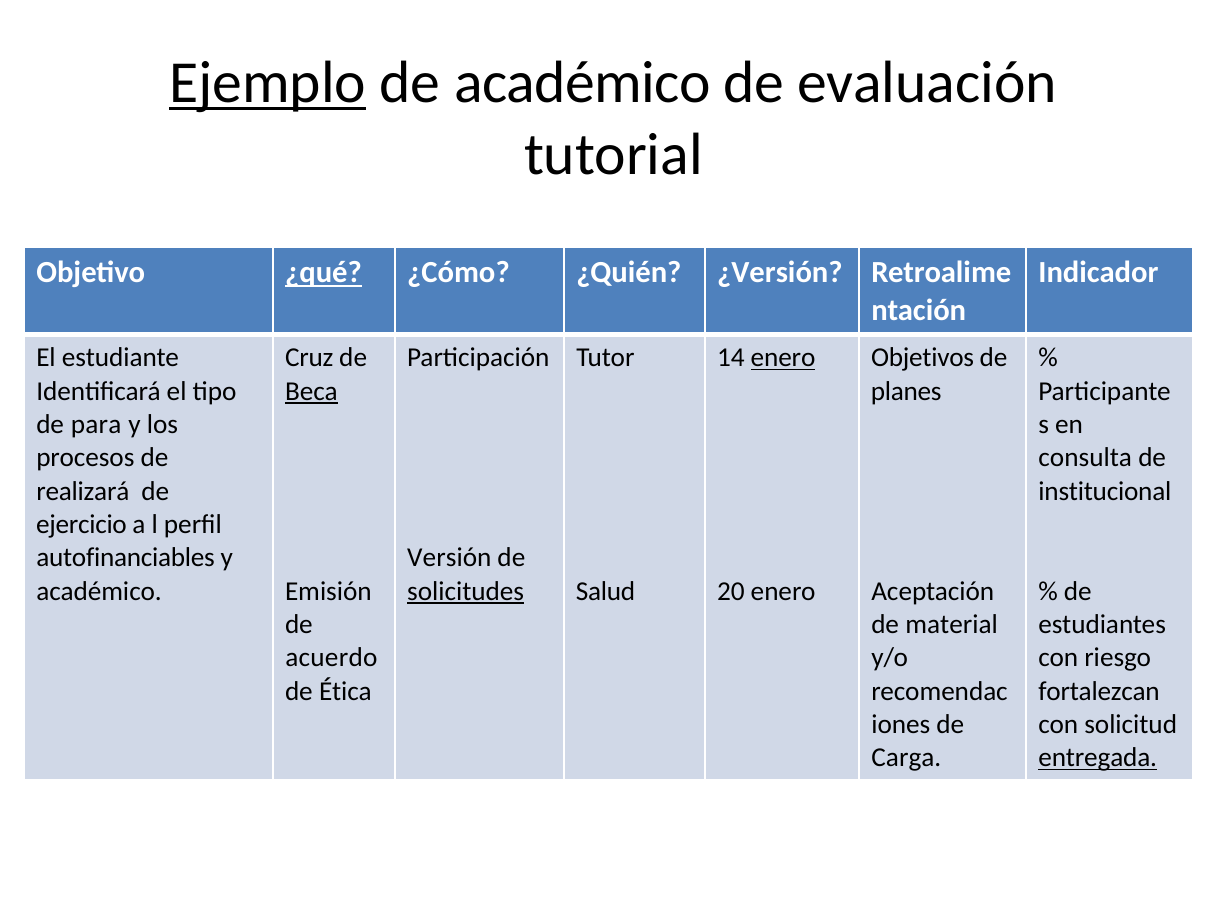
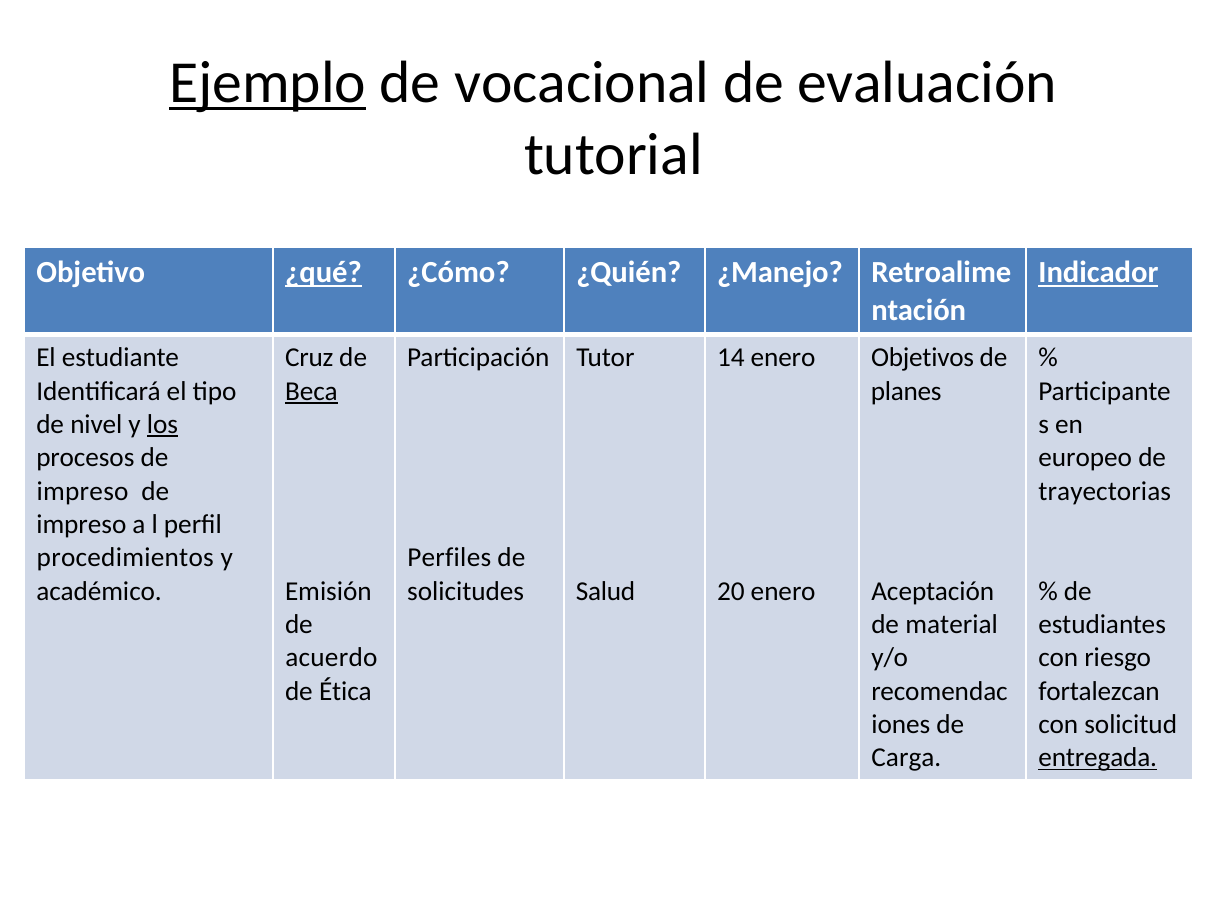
de académico: académico -> vocacional
¿Versión: ¿Versión -> ¿Manejo
Indicador underline: none -> present
enero at (783, 358) underline: present -> none
para: para -> nivel
los underline: none -> present
consulta: consulta -> europeo
realizará at (83, 491): realizará -> impreso
institucional: institucional -> trayectorias
ejercicio at (81, 525): ejercicio -> impreso
autofinanciables: autofinanciables -> procedimientos
Versión: Versión -> Perfiles
solicitudes underline: present -> none
